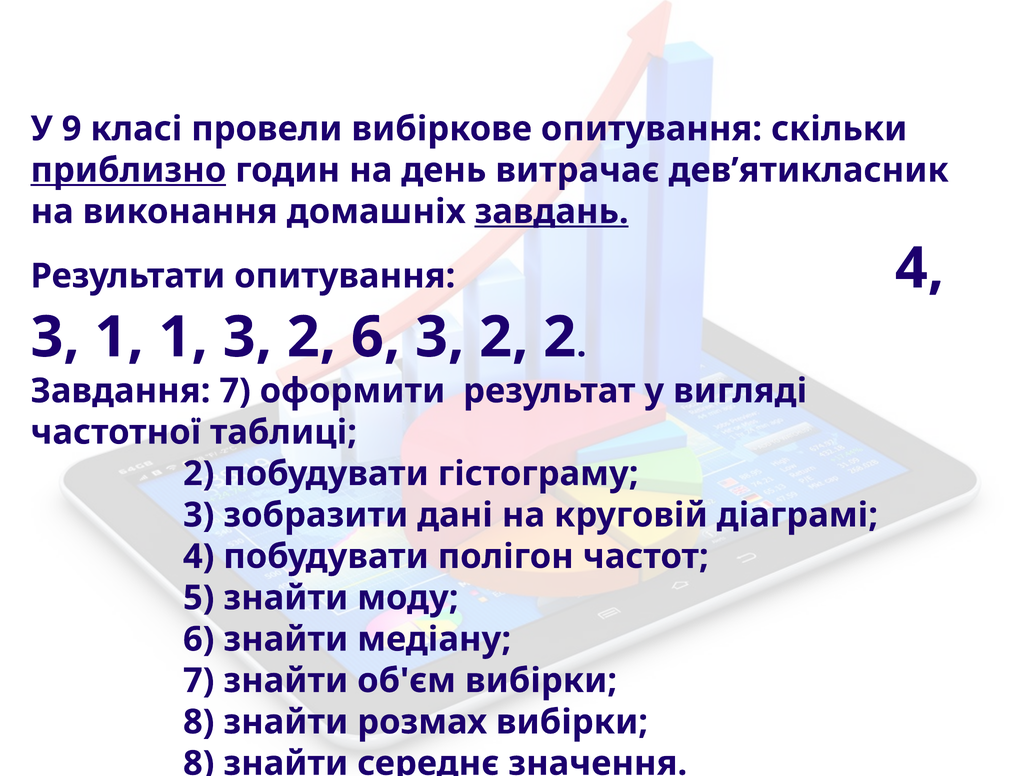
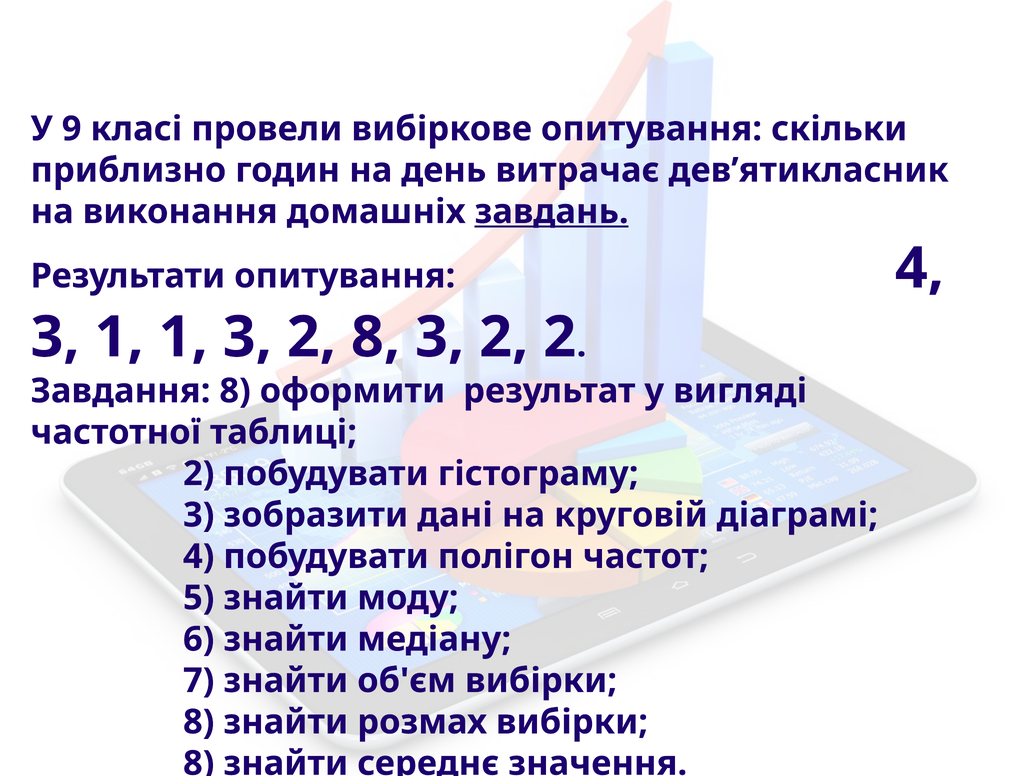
приблизно underline: present -> none
2 6: 6 -> 8
Завдання 7: 7 -> 8
